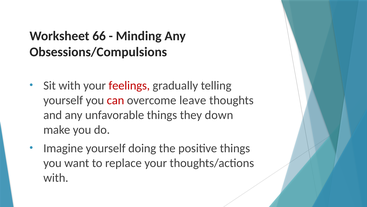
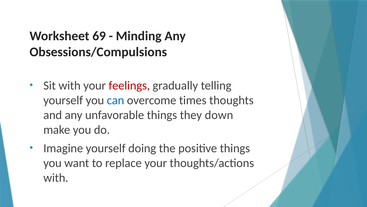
66: 66 -> 69
can colour: red -> blue
leave: leave -> times
